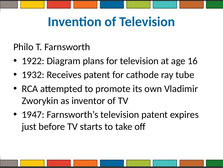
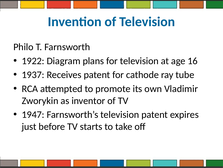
1932: 1932 -> 1937
